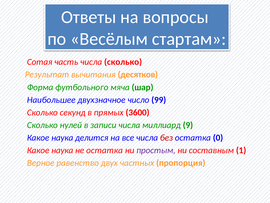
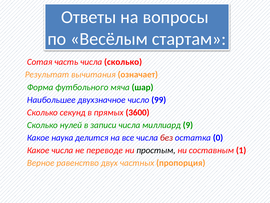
десятков: десятков -> означает
наука at (62, 150): наука -> числа
не остатка: остатка -> переводе
простым colour: purple -> black
